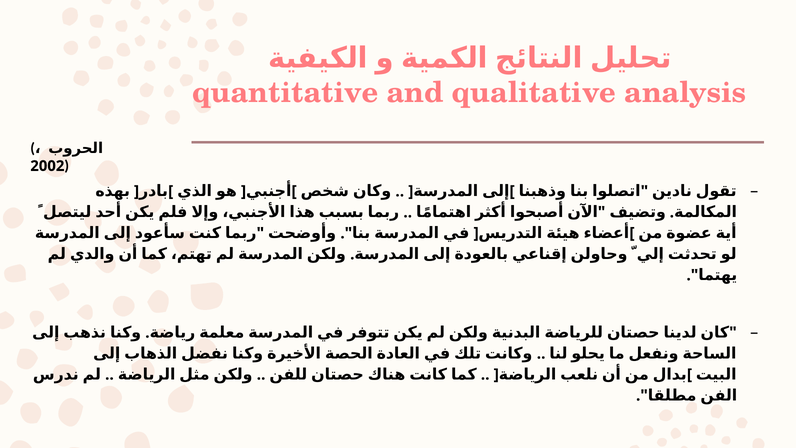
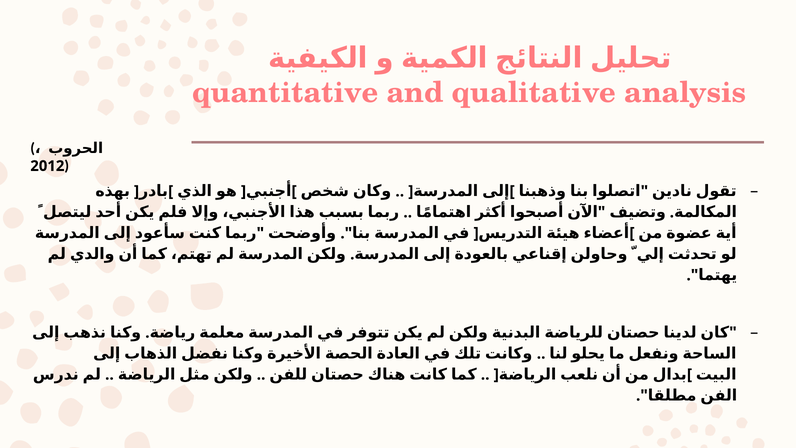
2002: 2002 -> 2012
